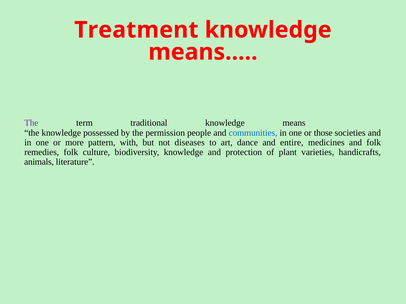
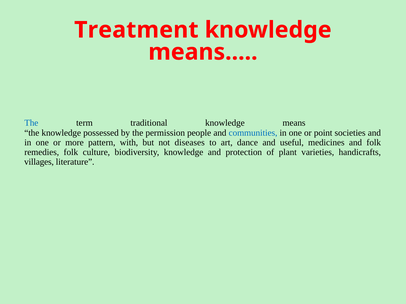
The at (31, 123) colour: purple -> blue
those: those -> point
entire: entire -> useful
animals: animals -> villages
